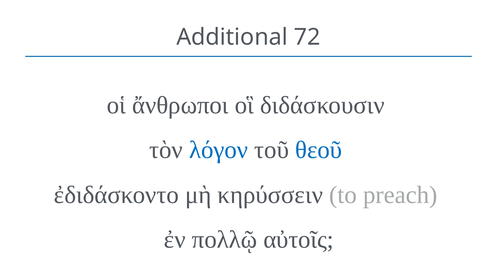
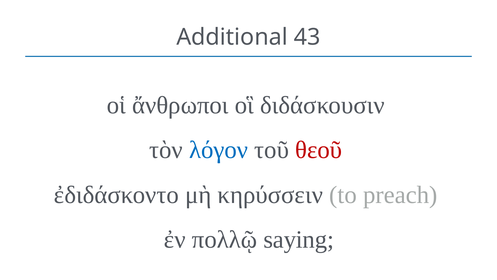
72: 72 -> 43
θεοῦ colour: blue -> red
αὐτοῖς: αὐτοῖς -> saying
